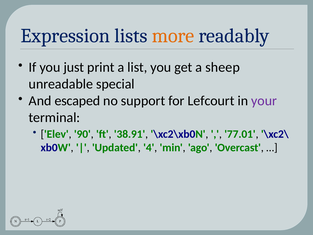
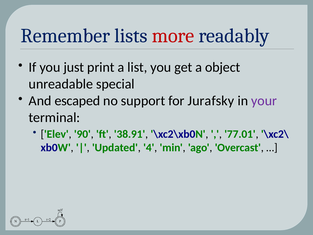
Expression: Expression -> Remember
more colour: orange -> red
sheep: sheep -> object
Lefcourt: Lefcourt -> Jurafsky
